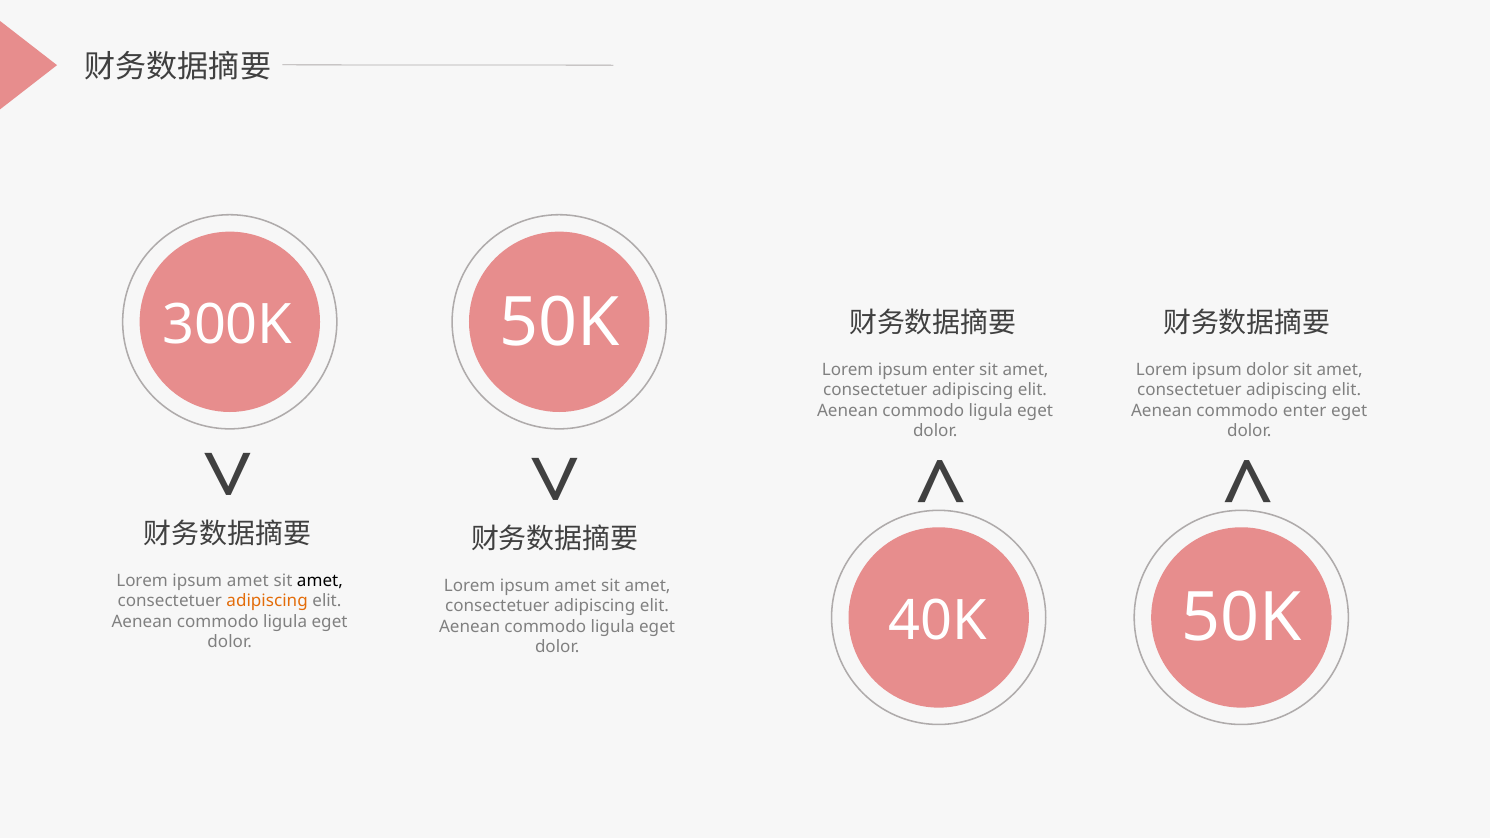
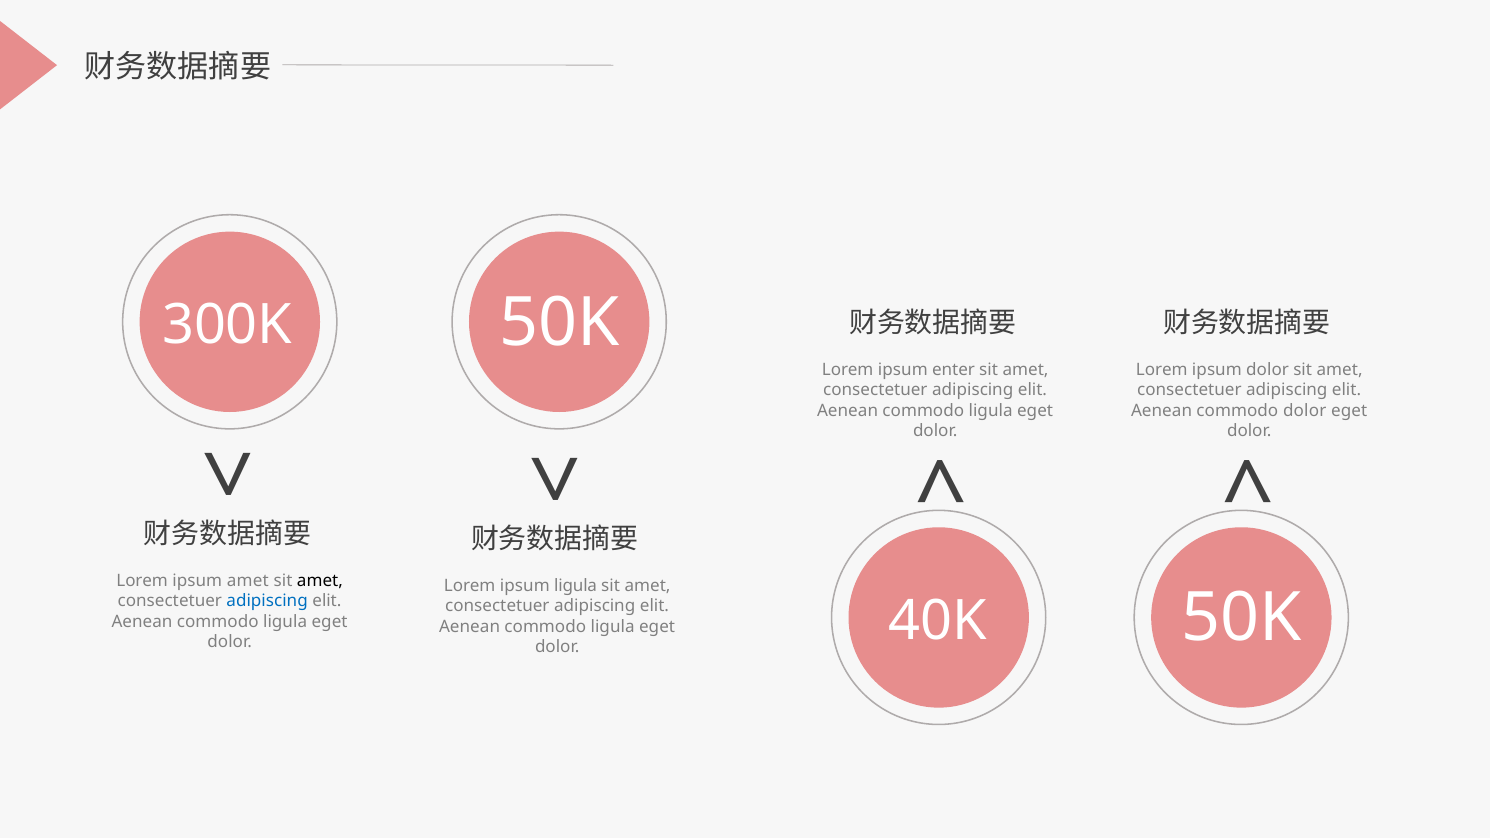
commodo enter: enter -> dolor
amet at (575, 586): amet -> ligula
adipiscing at (267, 601) colour: orange -> blue
